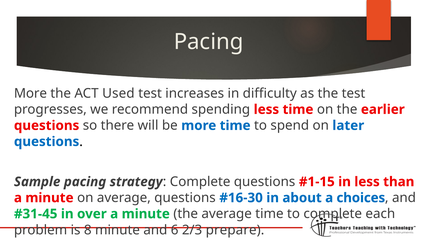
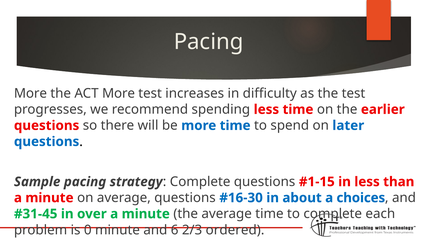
ACT Used: Used -> More
8: 8 -> 0
prepare: prepare -> ordered
